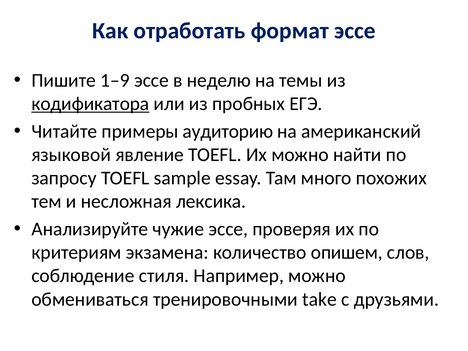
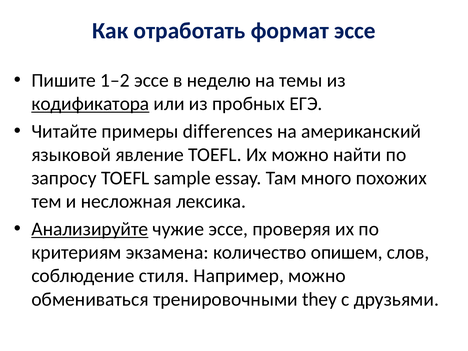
1–9: 1–9 -> 1–2
аудиторию: аудиторию -> differences
Анализируйте underline: none -> present
take: take -> they
